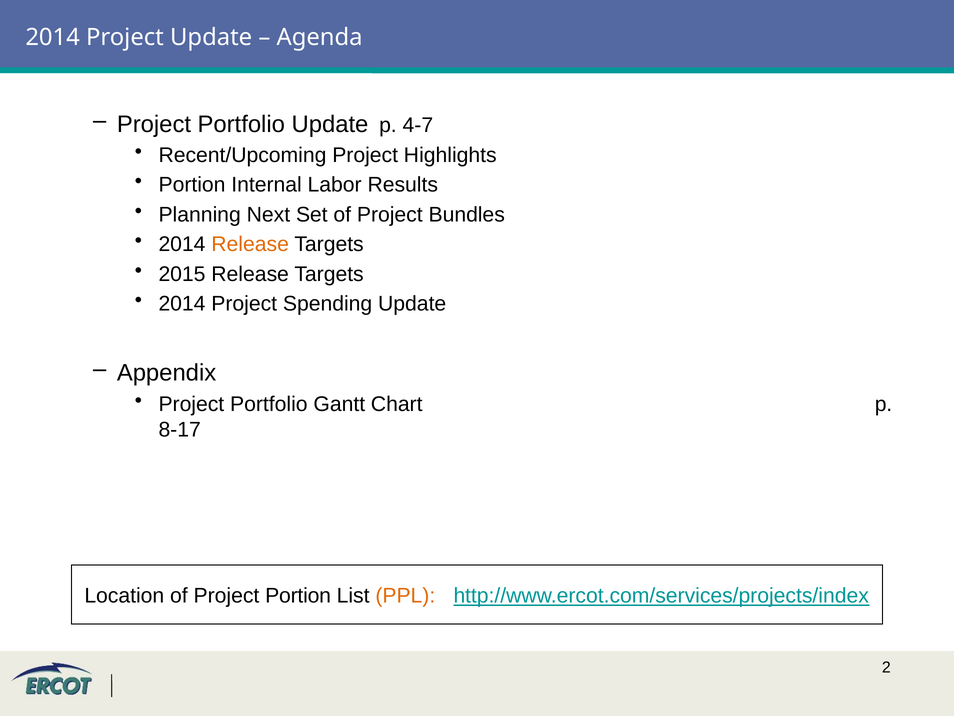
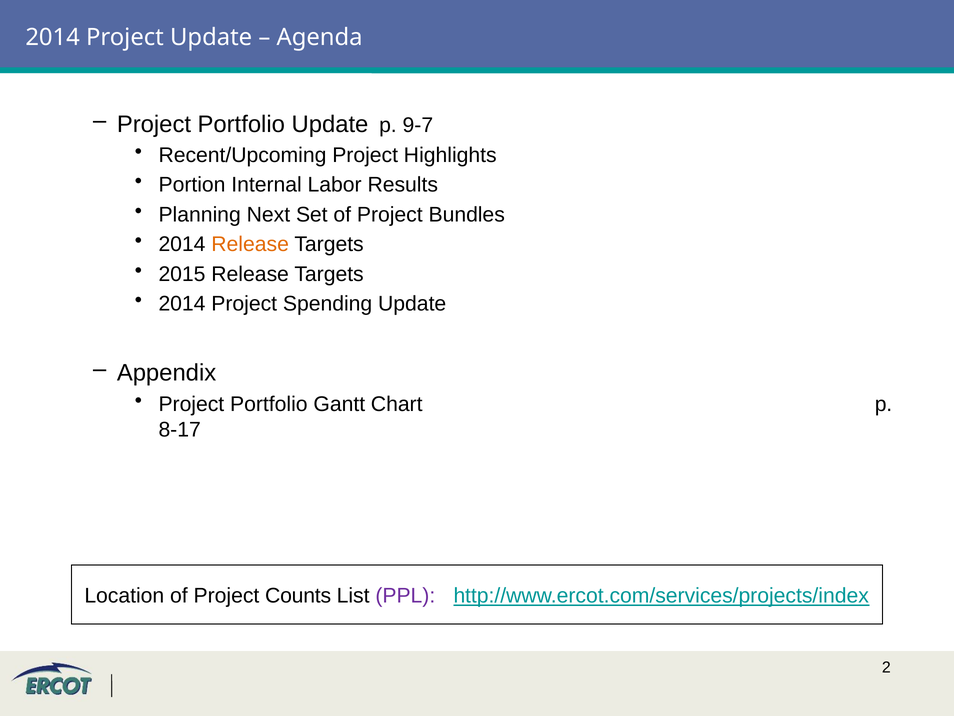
4-7: 4-7 -> 9-7
Project Portion: Portion -> Counts
PPL colour: orange -> purple
